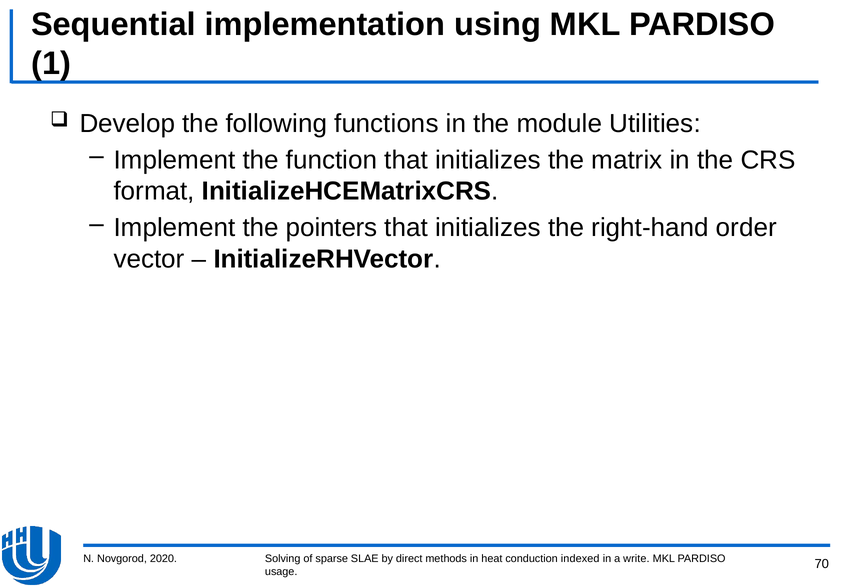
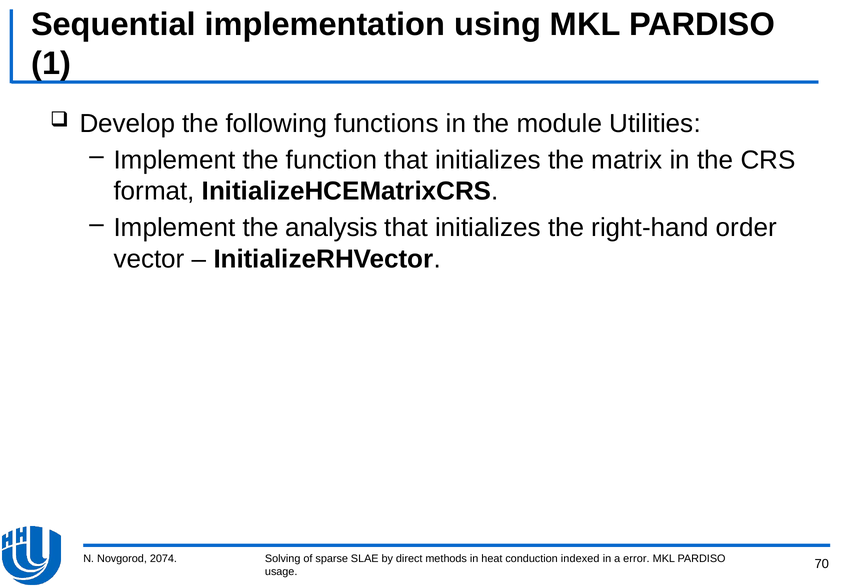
pointers: pointers -> analysis
2020: 2020 -> 2074
write: write -> error
